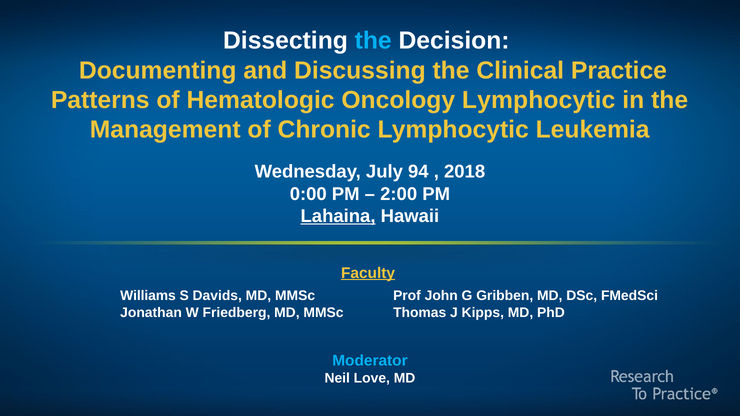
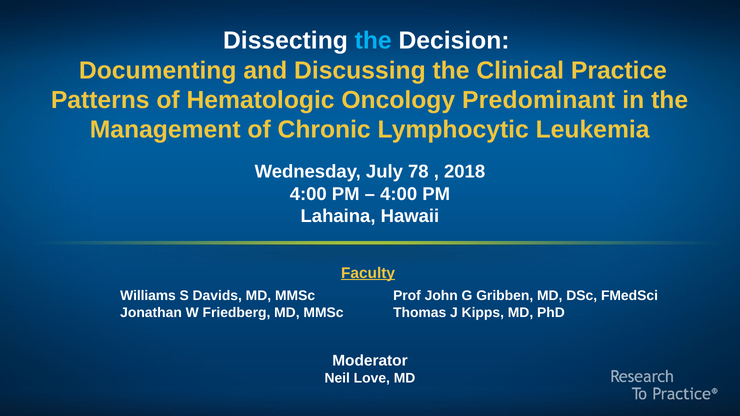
Oncology Lymphocytic: Lymphocytic -> Predominant
94: 94 -> 78
0:00 at (308, 194): 0:00 -> 4:00
2:00 at (399, 194): 2:00 -> 4:00
Lahaina underline: present -> none
Moderator colour: light blue -> white
